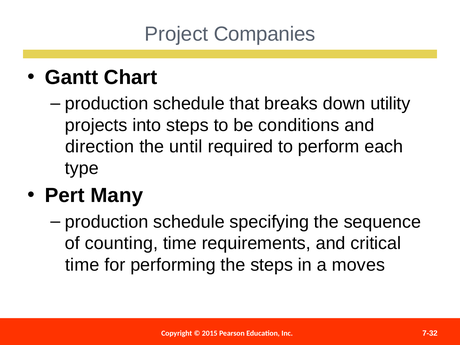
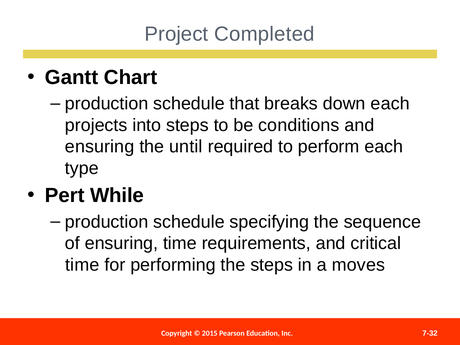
Companies: Companies -> Completed
down utility: utility -> each
direction at (100, 147): direction -> ensuring
Many: Many -> While
of counting: counting -> ensuring
